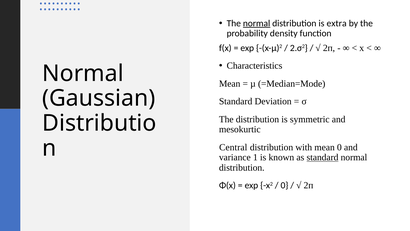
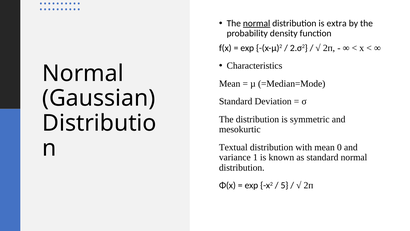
Central: Central -> Textual
standard at (323, 157) underline: present -> none
0 at (284, 185): 0 -> 5
